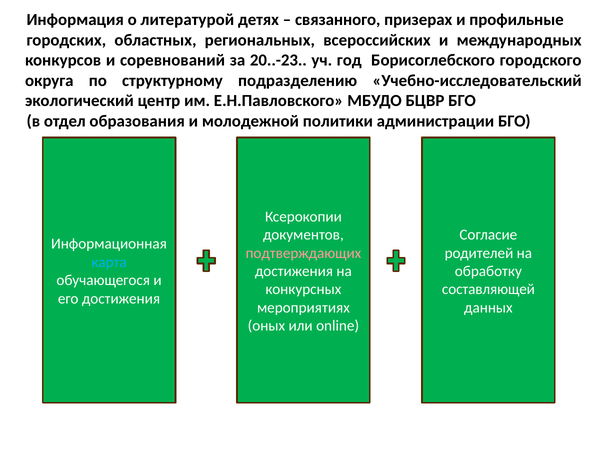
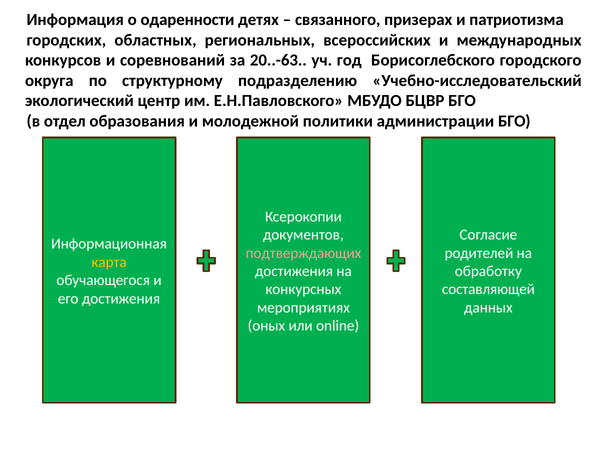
литературой: литературой -> одаренности
профильные: профильные -> патриотизма
20..-23: 20..-23 -> 20..-63
карта colour: light blue -> yellow
